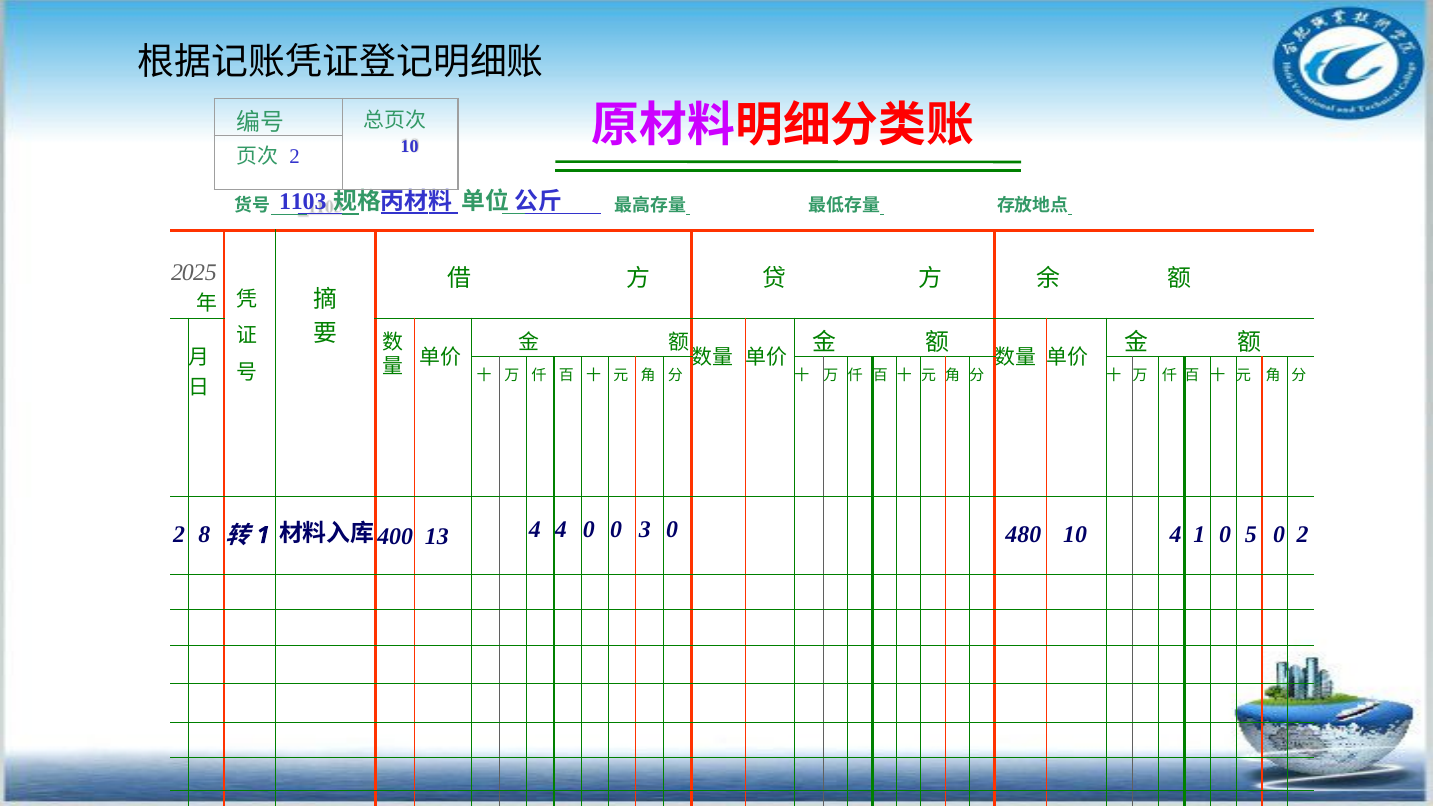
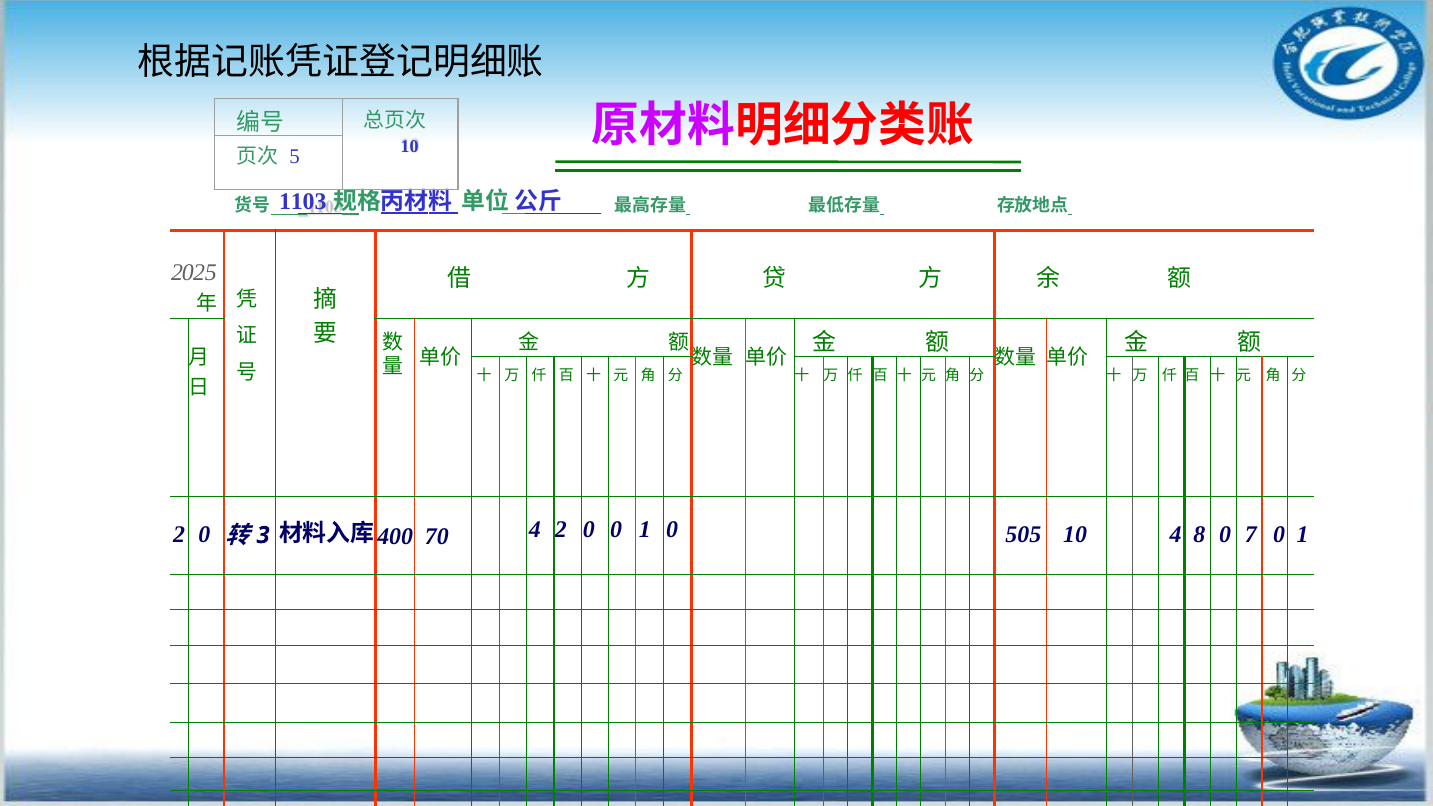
2 at (295, 157): 2 -> 5
8 at (204, 535): 8 -> 0
1 at (263, 535): 1 -> 3
13: 13 -> 70
4 4: 4 -> 2
0 0 3: 3 -> 1
480: 480 -> 505
4 1: 1 -> 8
5: 5 -> 7
2 at (1303, 535): 2 -> 1
